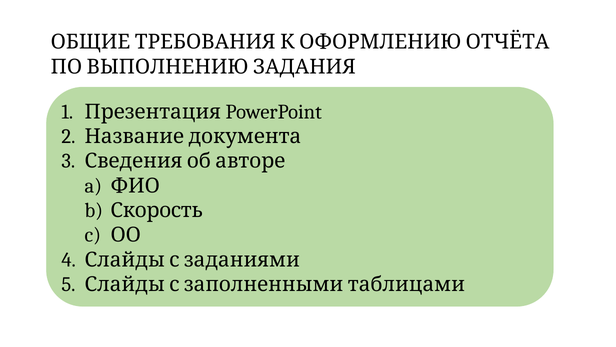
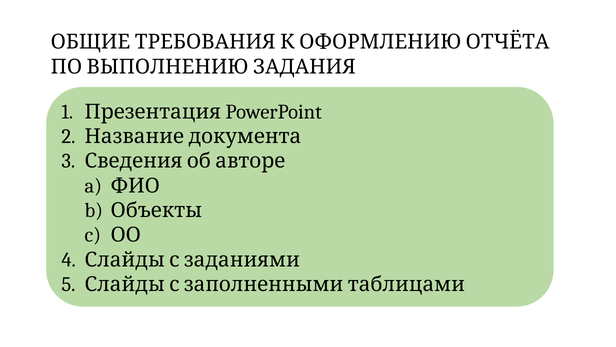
Скорость: Скорость -> Объекты
